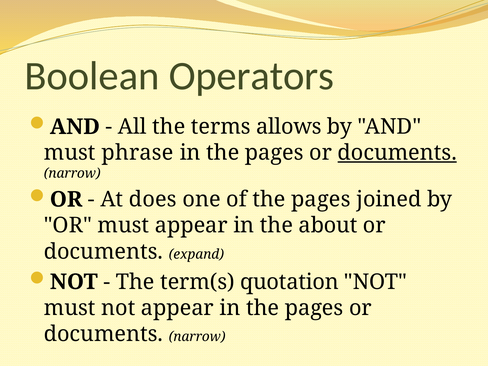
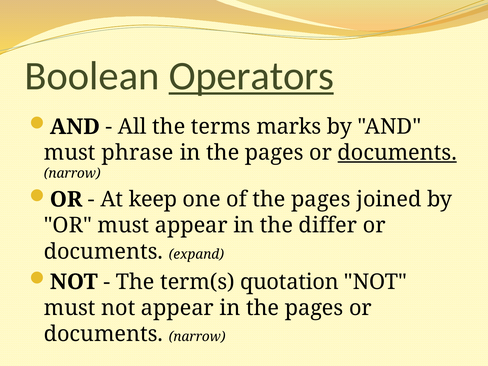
Operators underline: none -> present
allows: allows -> marks
does: does -> keep
about: about -> differ
